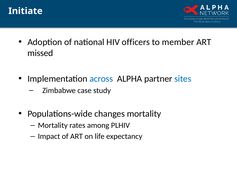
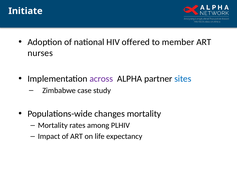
officers: officers -> offered
missed: missed -> nurses
across colour: blue -> purple
